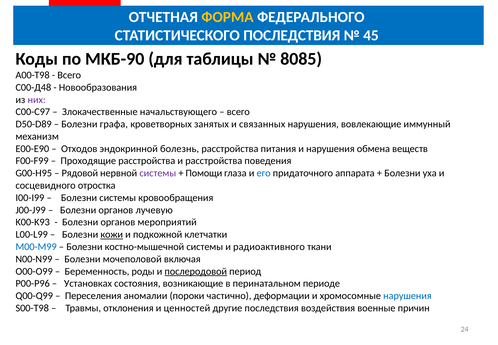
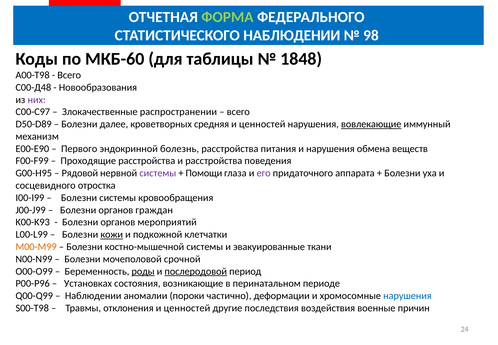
ФОРМА colour: yellow -> light green
СТАТИСТИЧЕСКОГО ПОСЛЕДСТВИЯ: ПОСЛЕДСТВИЯ -> НАБЛЮДЕНИИ
45: 45 -> 98
МКБ-90: МКБ-90 -> МКБ-60
8085: 8085 -> 1848
начальствующего: начальствующего -> распространении
графа: графа -> далее
занятых: занятых -> средняя
связанных at (262, 124): связанных -> ценностей
вовлекающие underline: none -> present
Отходов: Отходов -> Первого
его colour: blue -> purple
лучевую: лучевую -> граждан
M00-M99 colour: blue -> orange
радиоактивного: радиоактивного -> эвакуированные
включая: включая -> срочной
роды underline: none -> present
Переселения at (93, 296): Переселения -> Наблюдении
